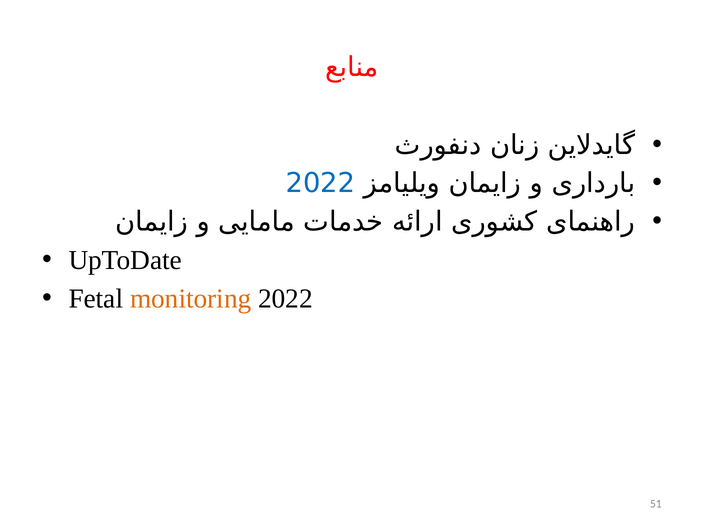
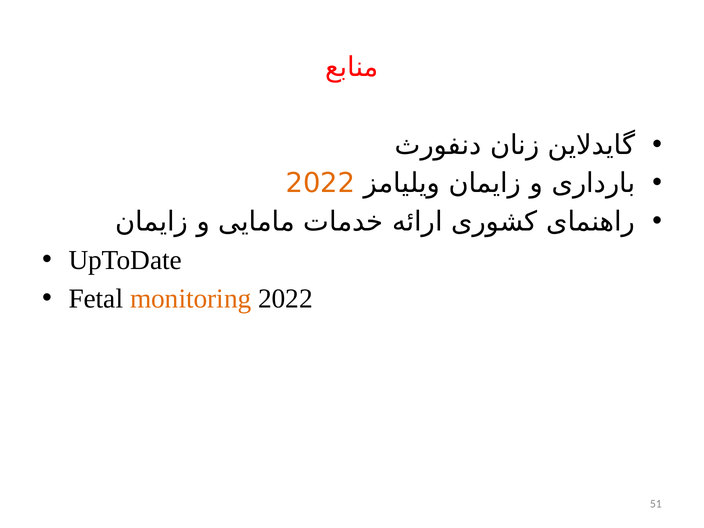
2022 at (320, 183) colour: blue -> orange
